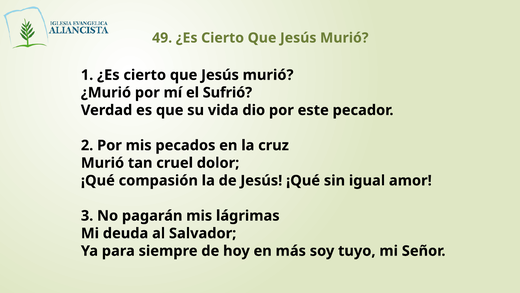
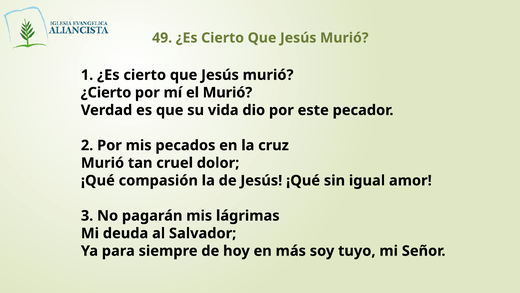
¿Murió: ¿Murió -> ¿Cierto
el Sufrió: Sufrió -> Murió
